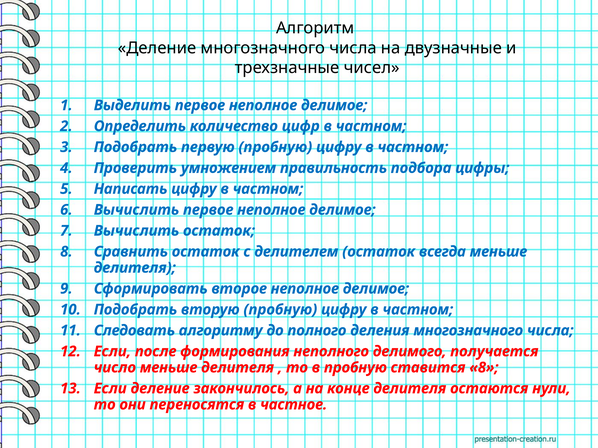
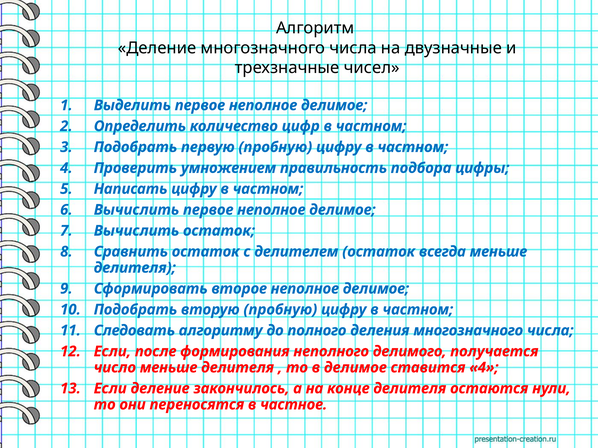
в пробную: пробную -> делимое
ставится 8: 8 -> 4
